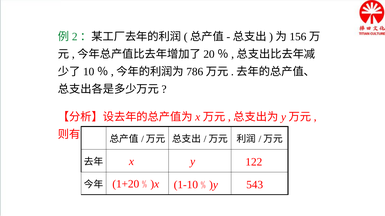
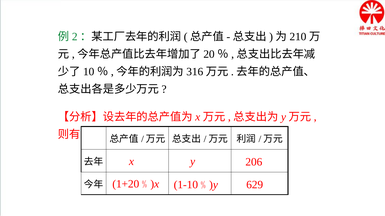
156: 156 -> 210
786: 786 -> 316
122: 122 -> 206
543: 543 -> 629
